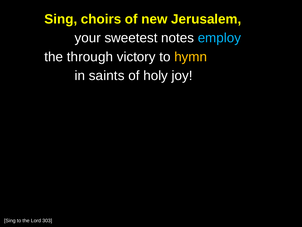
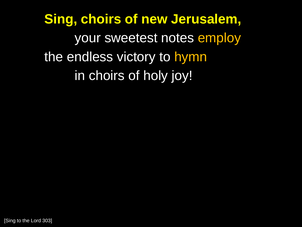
employ colour: light blue -> yellow
through: through -> endless
in saints: saints -> choirs
